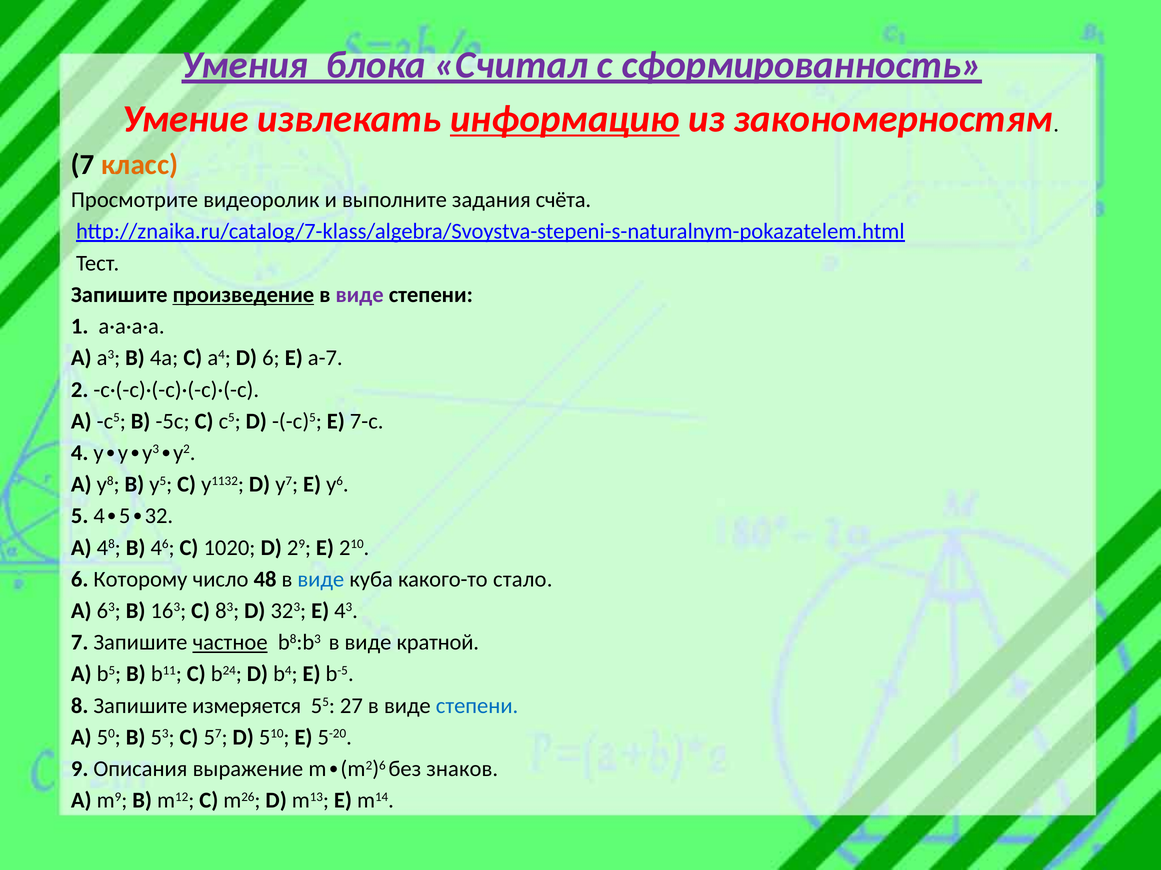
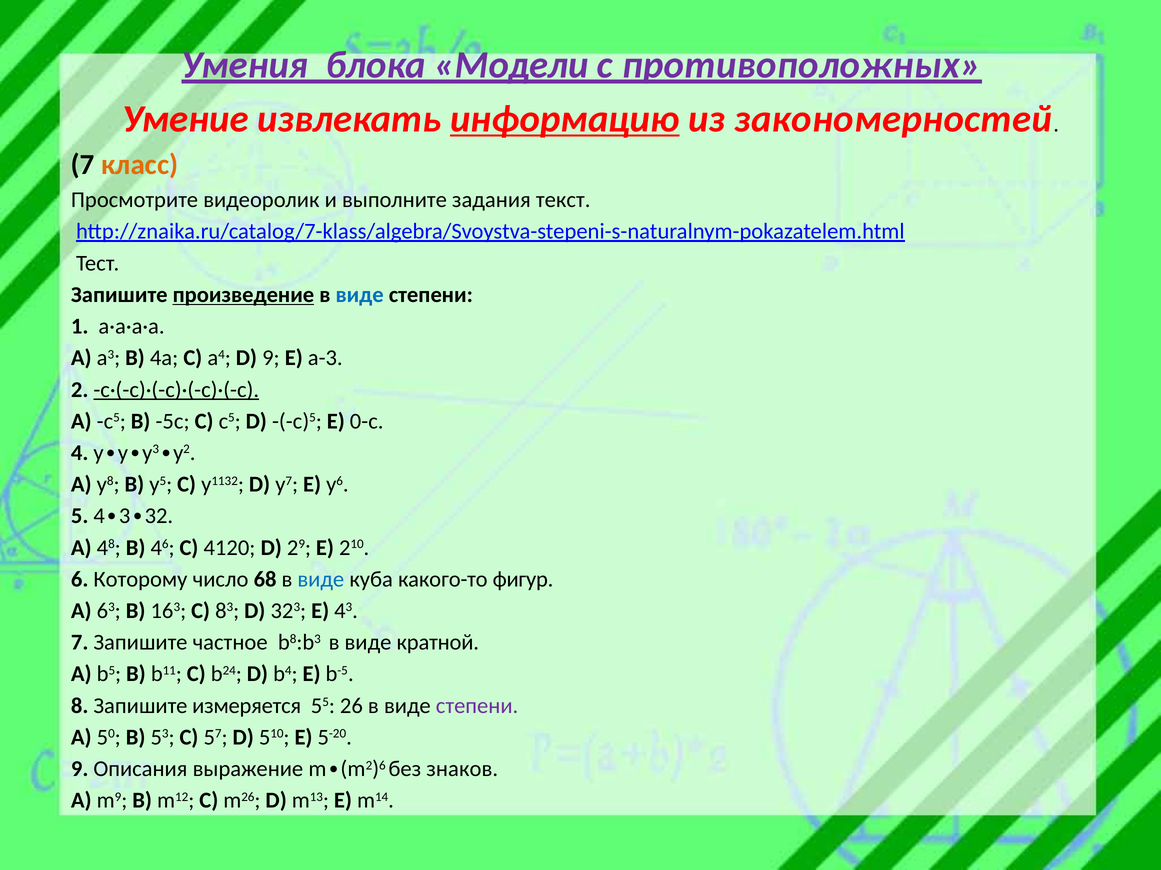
Считал: Считал -> Модели
сформированность: сформированность -> противоположных
закономерностям: закономерностям -> закономерностей
счёта: счёта -> текст
виде at (360, 295) colour: purple -> blue
D 6: 6 -> 9
a-7: a-7 -> a-3
c·(-c)·(-c)·(-c)·(-c underline: none -> present
7-c: 7-c -> 0-c
4 5: 5 -> 3
1020: 1020 -> 4120
число 48: 48 -> 68
стало: стало -> фигур
частное underline: present -> none
27: 27 -> 26
степени at (477, 706) colour: blue -> purple
